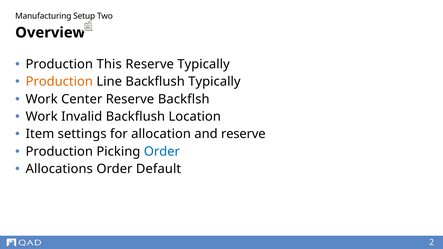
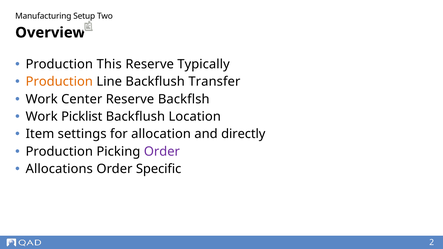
Backflush Typically: Typically -> Transfer
Invalid: Invalid -> Picklist
and reserve: reserve -> directly
Order at (162, 152) colour: blue -> purple
Default: Default -> Specific
